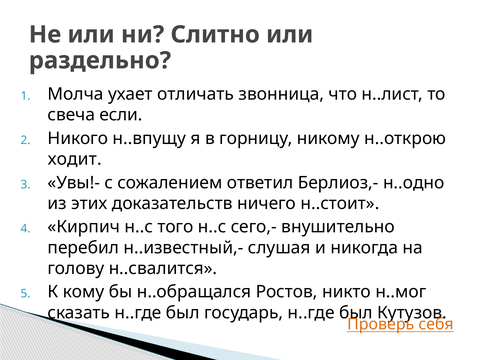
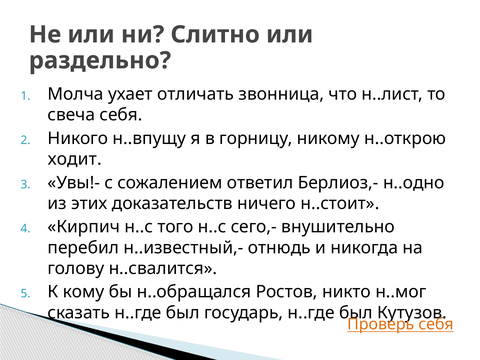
свеча если: если -> себя
слушая: слушая -> отнюдь
